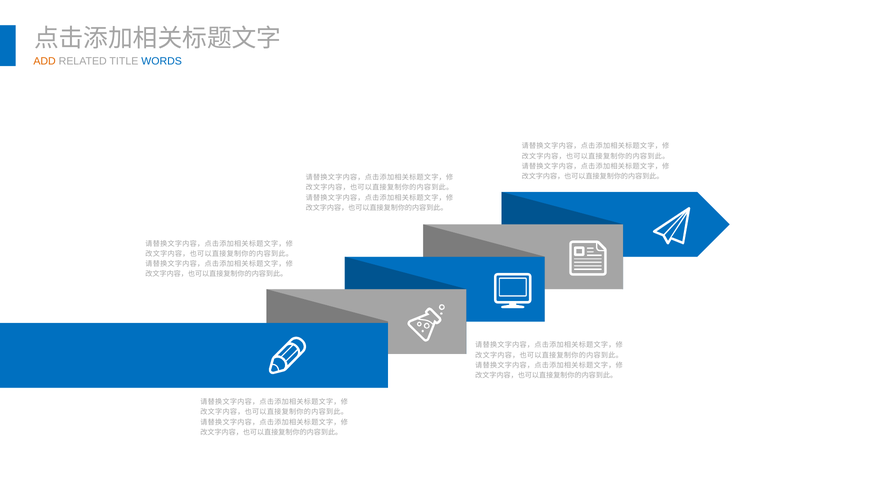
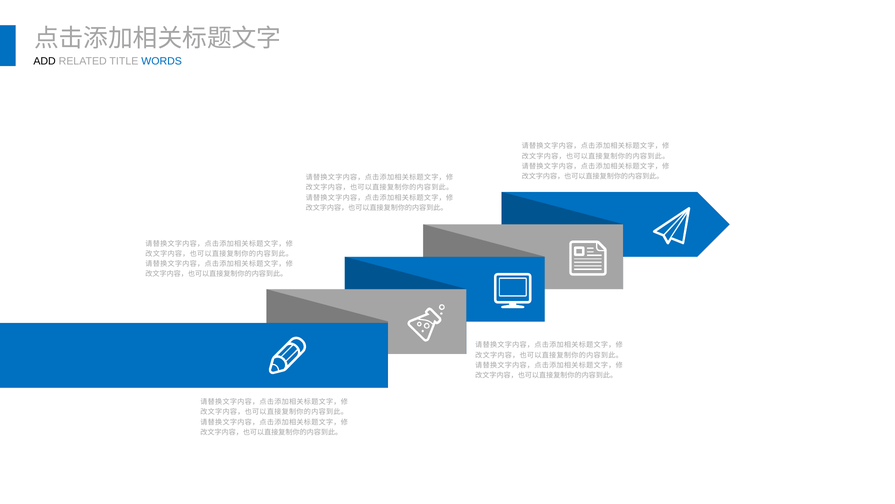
ADD colour: orange -> black
